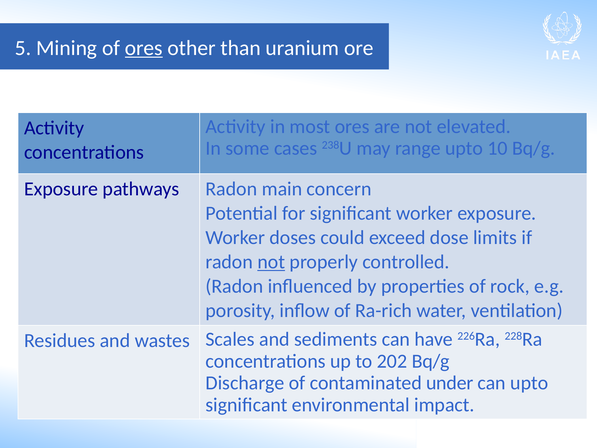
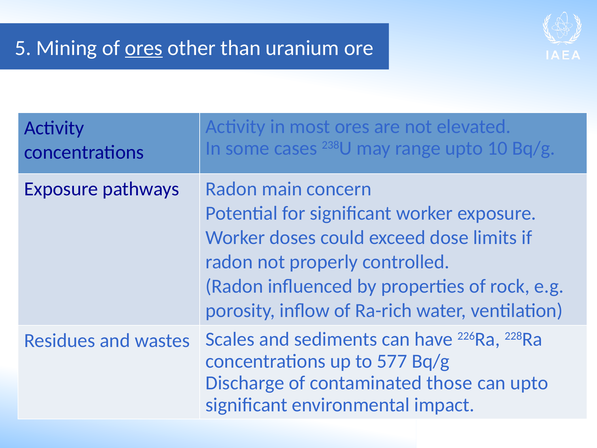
not at (271, 262) underline: present -> none
202: 202 -> 577
under: under -> those
